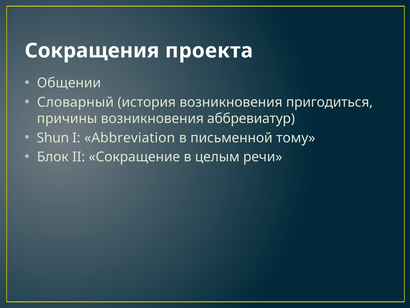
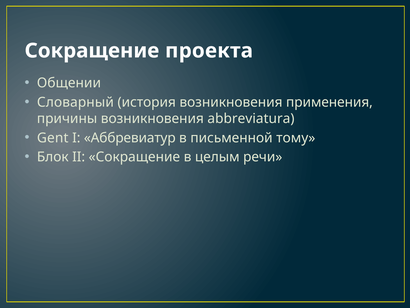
Сокращения at (92, 51): Сокращения -> Сокращение
пригодиться: пригодиться -> применения
аббревиатур: аббревиатур -> abbreviatura
Shun: Shun -> Gent
Abbreviation: Abbreviation -> Аббревиатур
